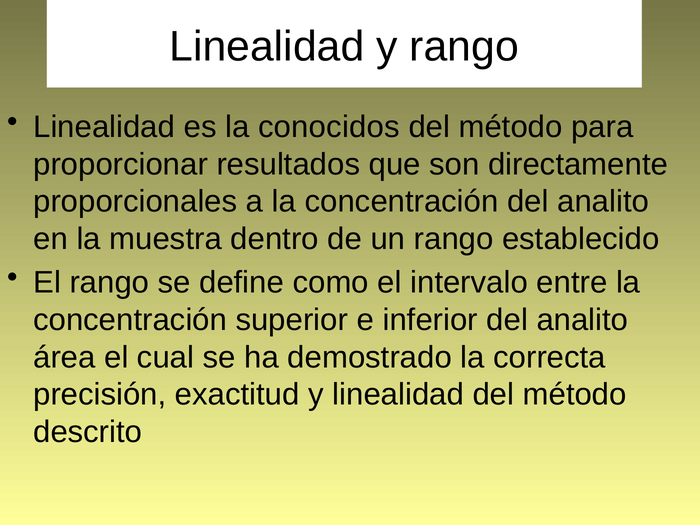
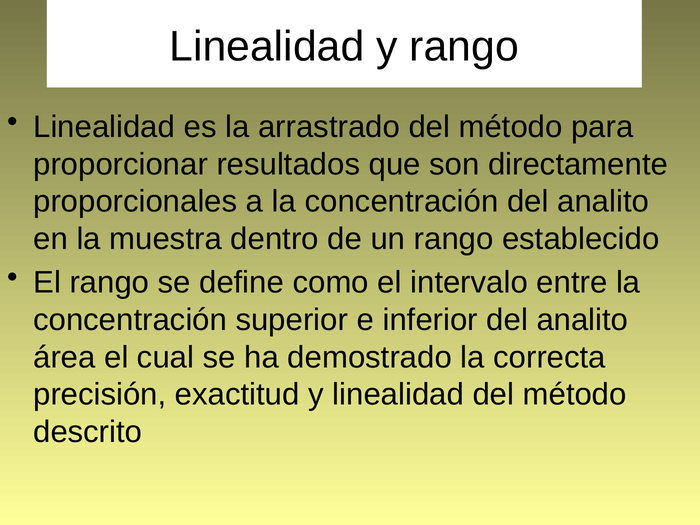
conocidos: conocidos -> arrastrado
